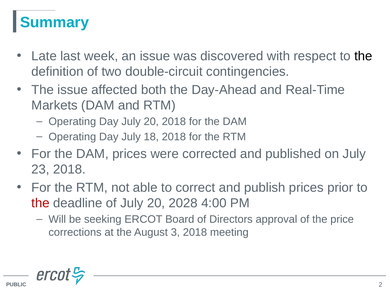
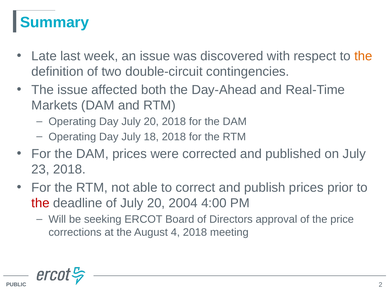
the at (363, 56) colour: black -> orange
2028: 2028 -> 2004
3: 3 -> 4
